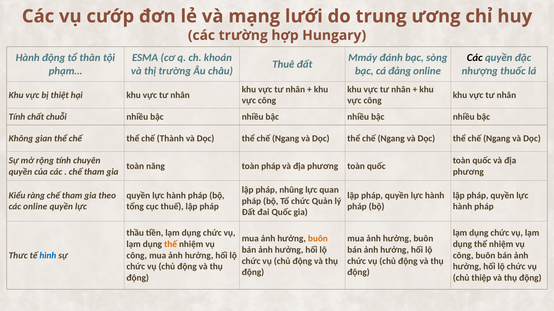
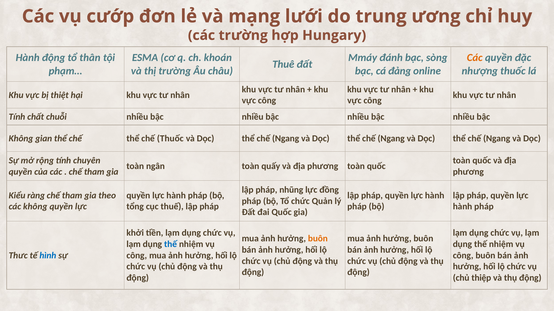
Các at (475, 58) colour: black -> orange
chế Thành: Thành -> Thuốc
năng: năng -> ngân
toàn pháp: pháp -> quấy
quan: quan -> đồng
các online: online -> không
thầu: thầu -> khởi
thế at (171, 245) colour: orange -> blue
